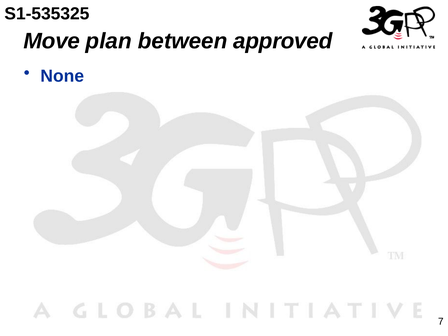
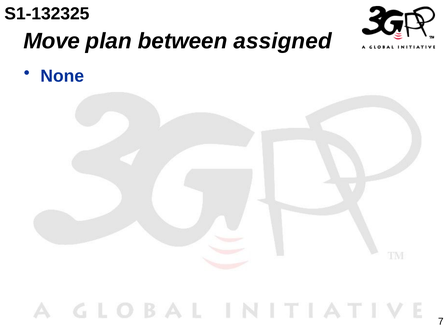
S1-535325: S1-535325 -> S1-132325
approved: approved -> assigned
